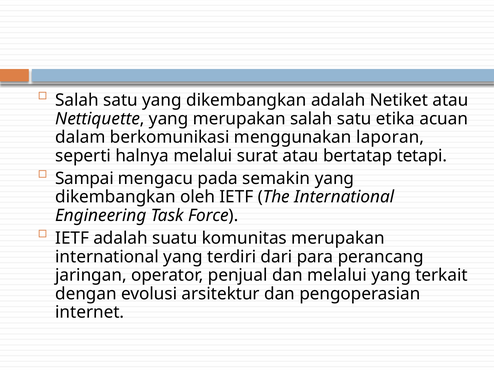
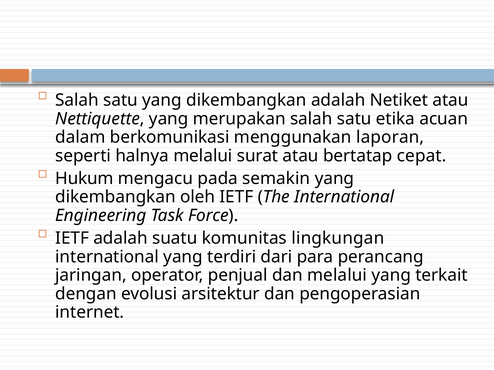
tetapi: tetapi -> cepat
Sampai: Sampai -> Hukum
komunitas merupakan: merupakan -> lingkungan
